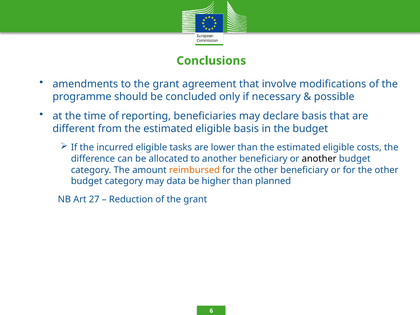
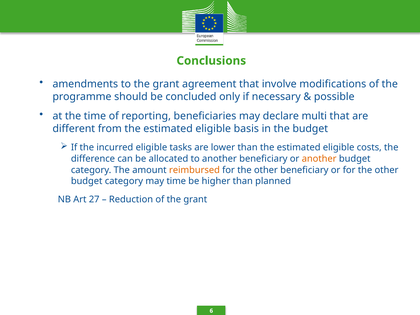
declare basis: basis -> multi
another at (319, 159) colour: black -> orange
may data: data -> time
